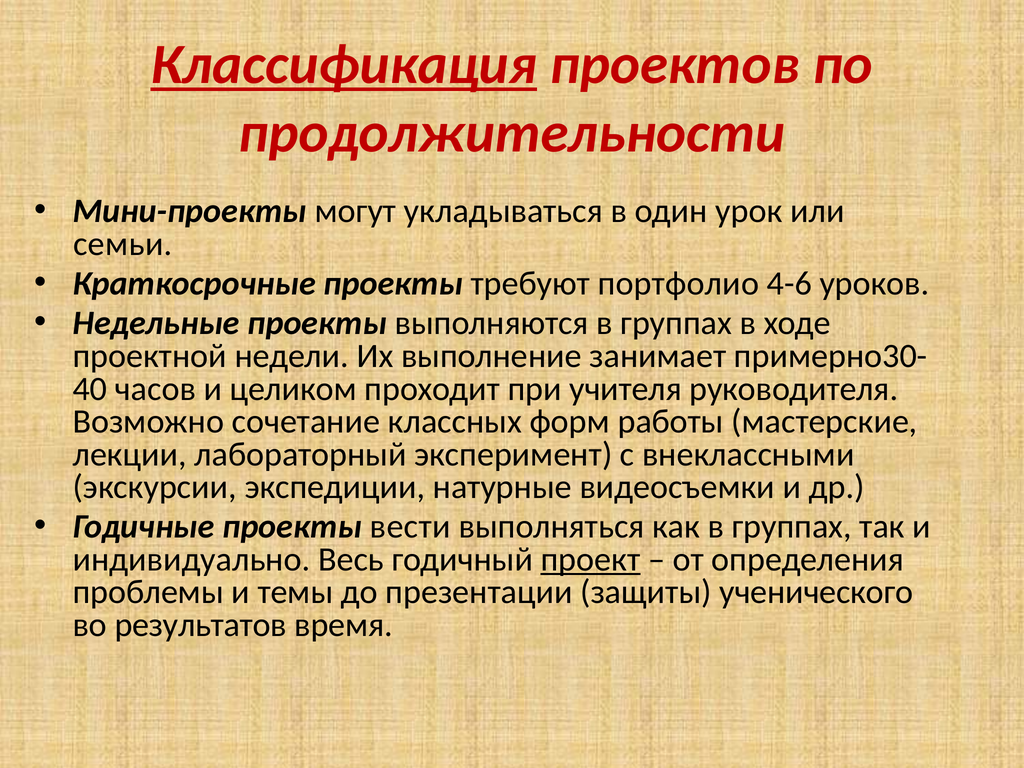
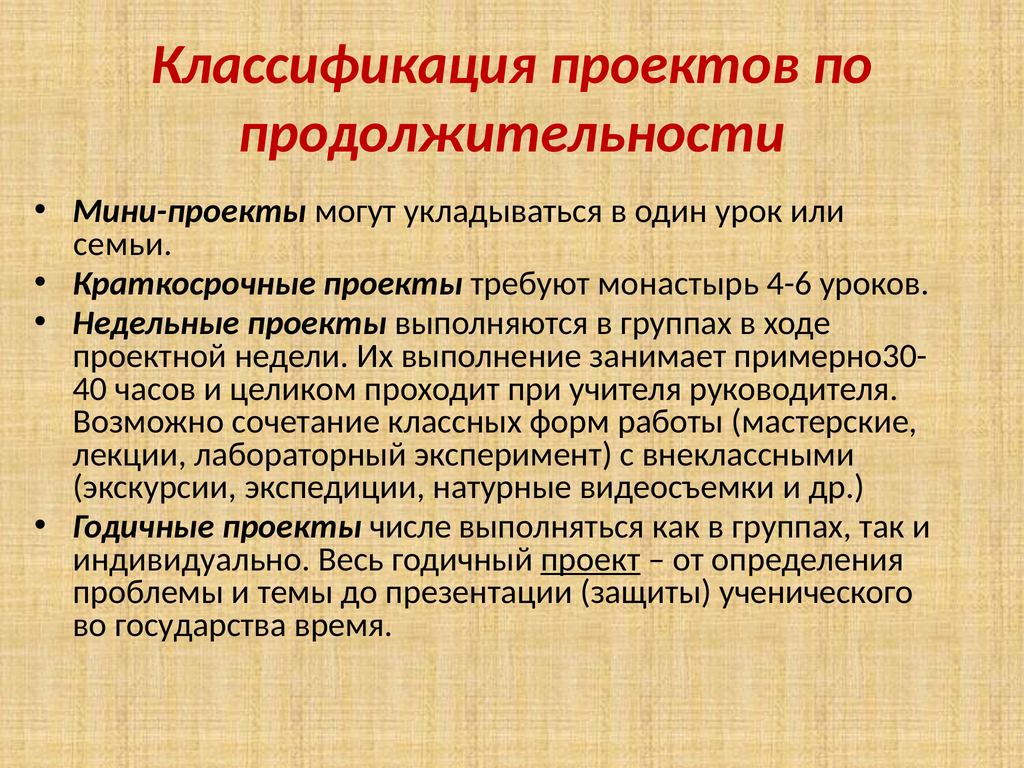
Классификация underline: present -> none
портфолио: портфолио -> монастырь
вести: вести -> числе
результатов: результатов -> государства
